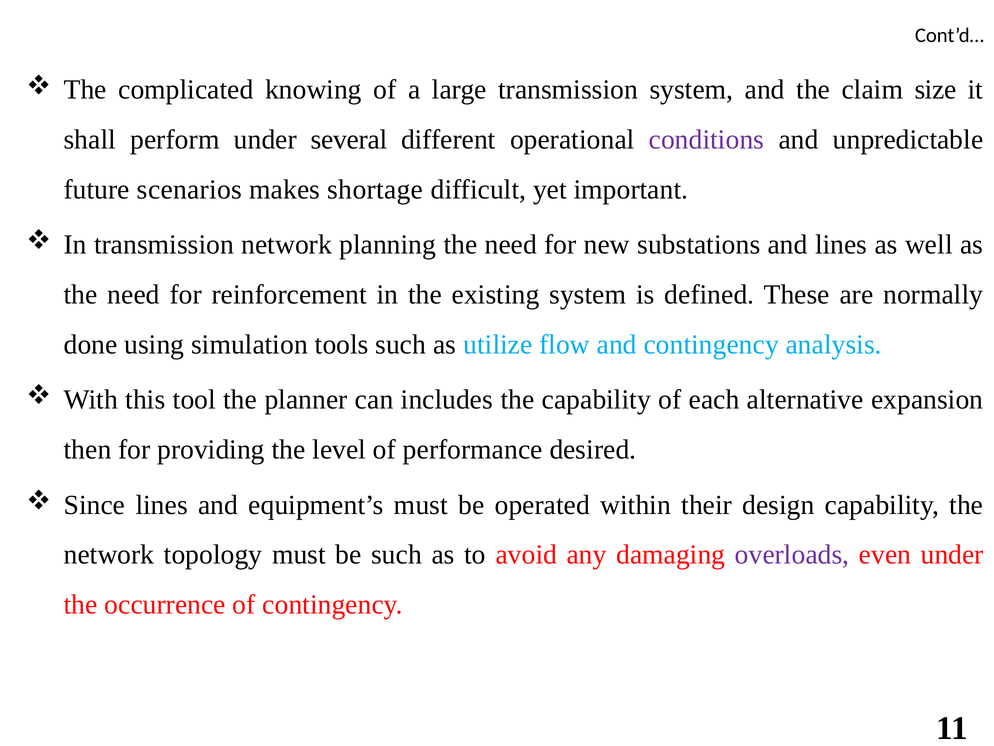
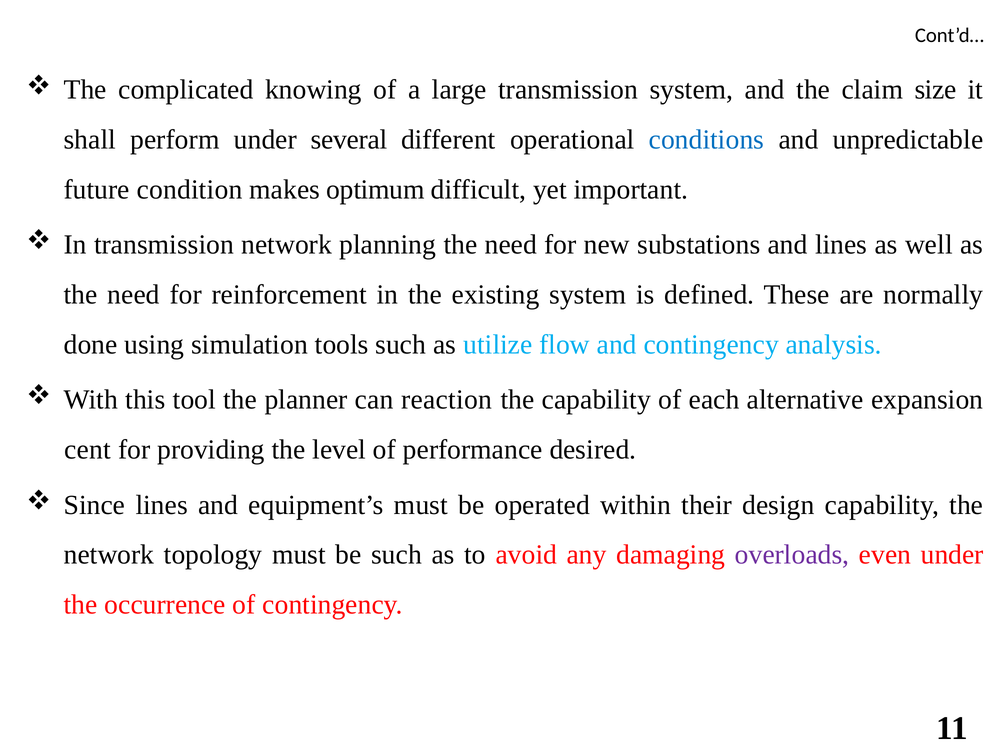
conditions colour: purple -> blue
scenarios: scenarios -> condition
shortage: shortage -> optimum
includes: includes -> reaction
then: then -> cent
